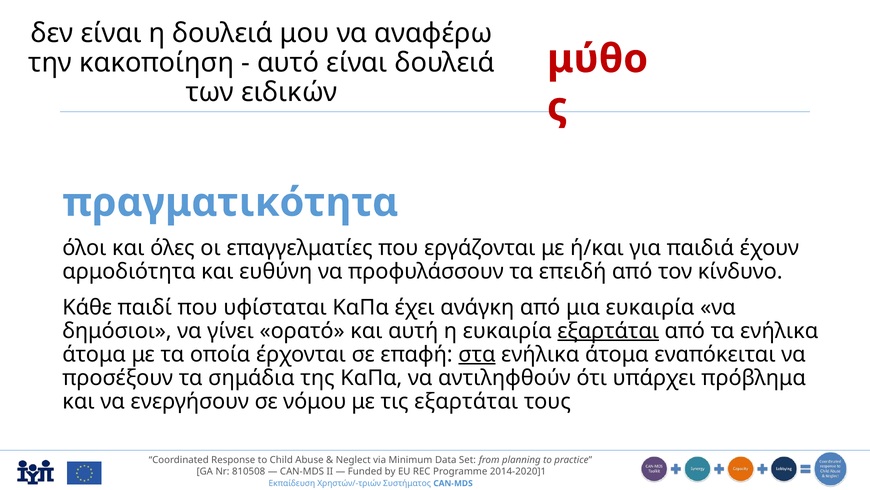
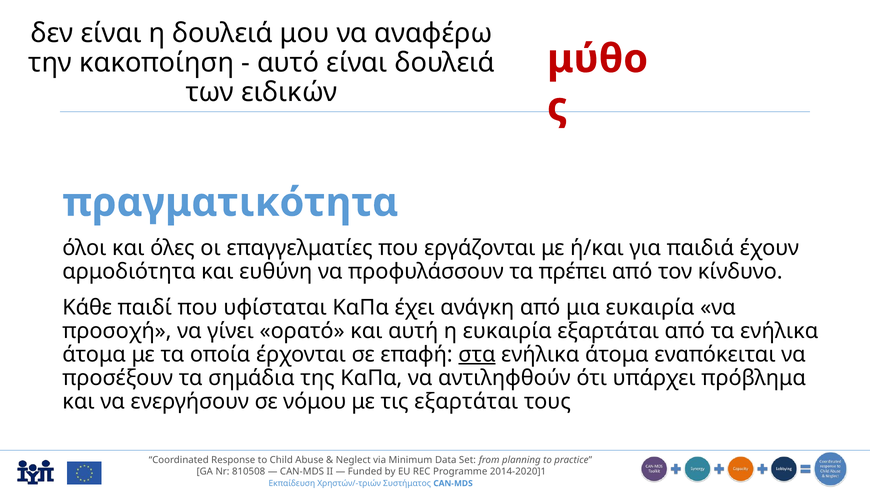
επειδή: επειδή -> πρέπει
δημόσιοι: δημόσιοι -> προσοχή
εξαρτάται at (608, 330) underline: present -> none
